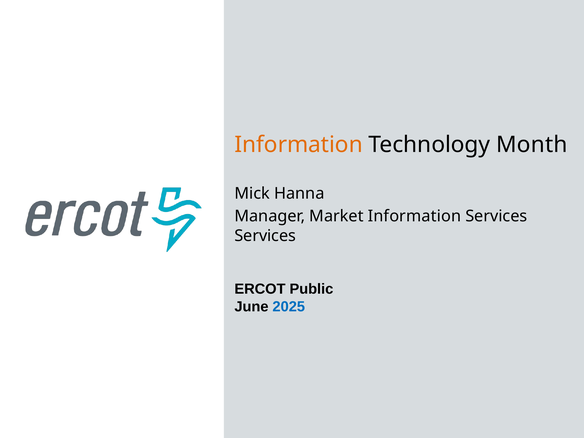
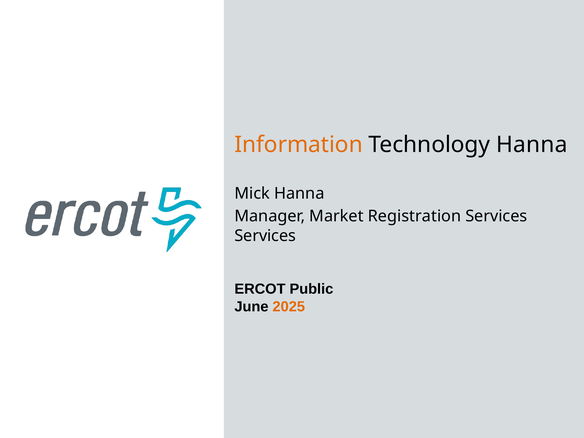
Technology Month: Month -> Hanna
Market Information: Information -> Registration
2025 colour: blue -> orange
